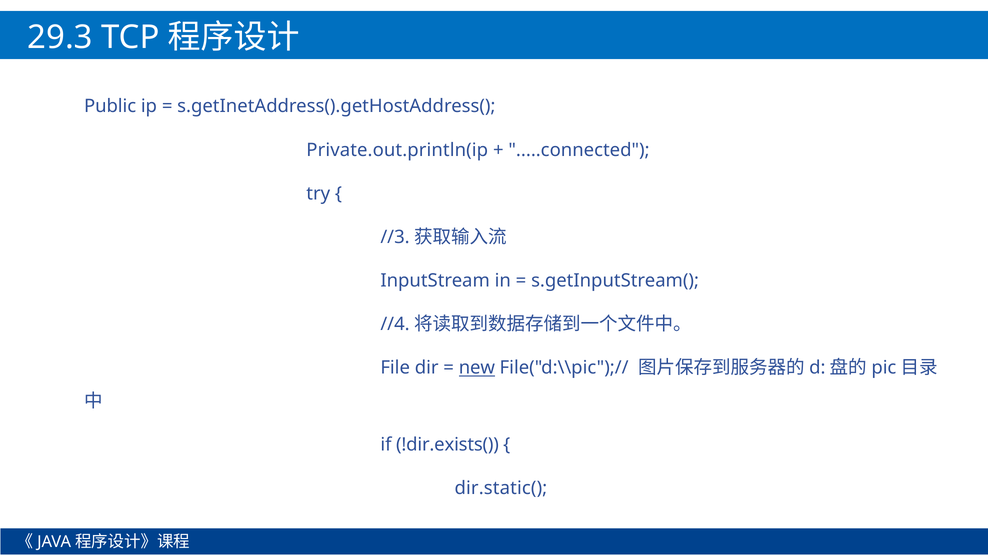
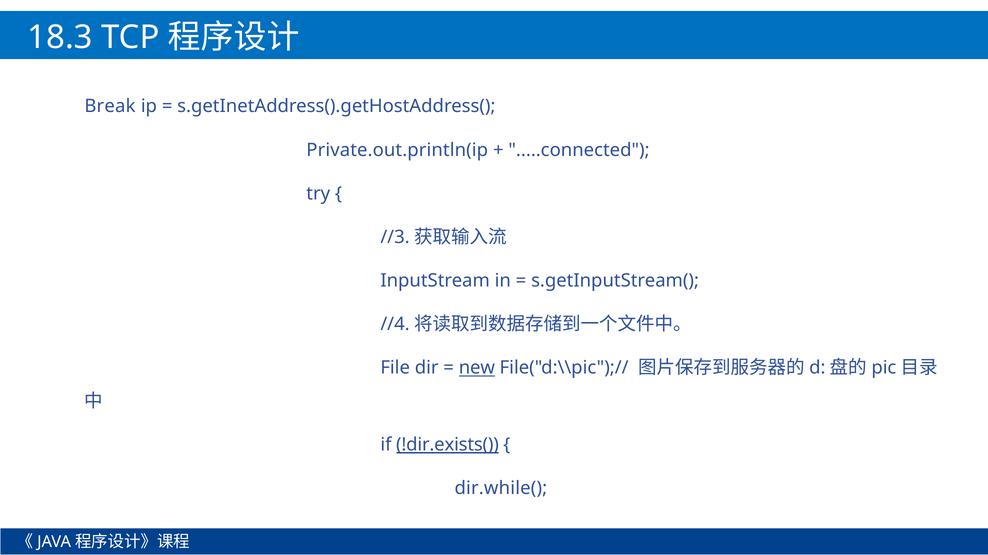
29.3: 29.3 -> 18.3
Public: Public -> Break
!dir.exists( underline: none -> present
dir.static(: dir.static( -> dir.while(
